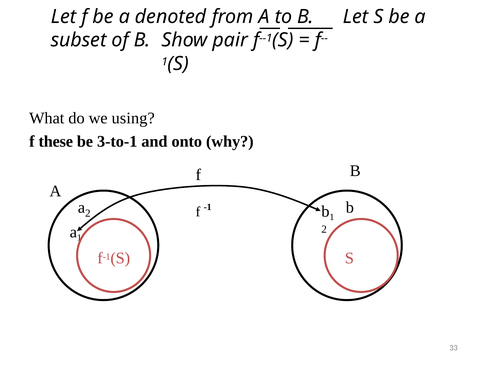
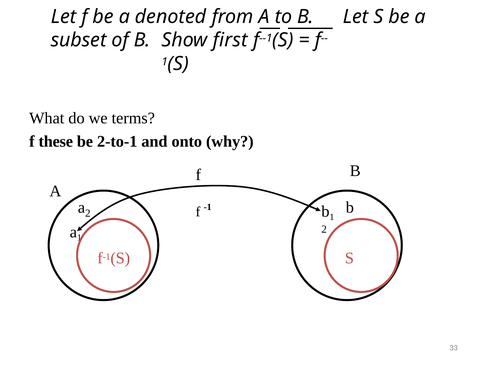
pair: pair -> first
using: using -> terms
3-to-1: 3-to-1 -> 2-to-1
